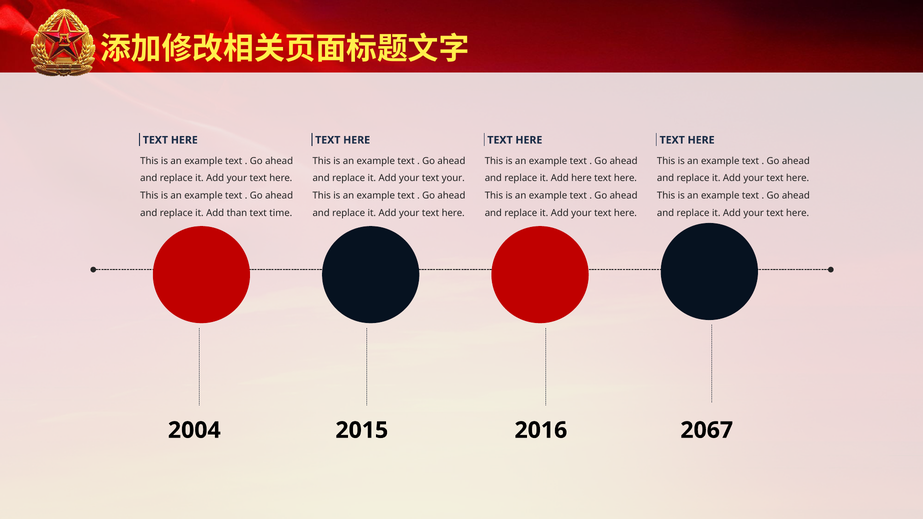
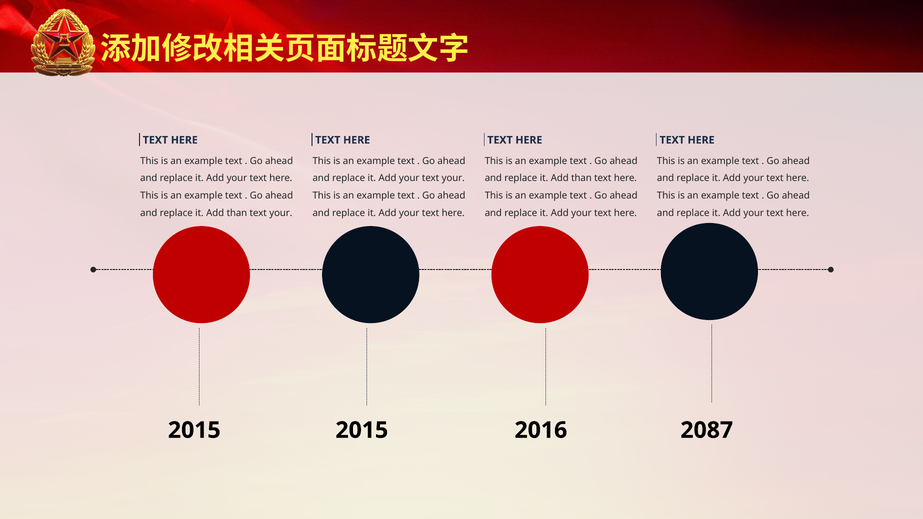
here at (581, 178): here -> than
time at (281, 213): time -> your
2004 at (194, 430): 2004 -> 2015
2067: 2067 -> 2087
